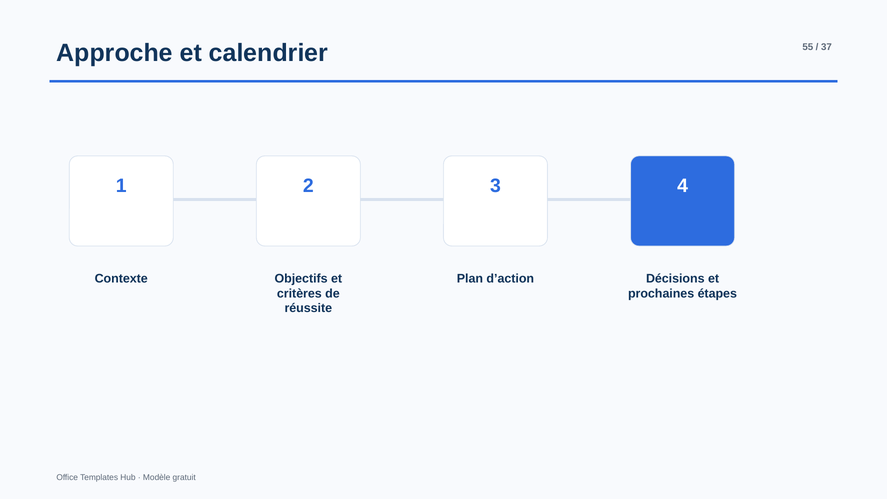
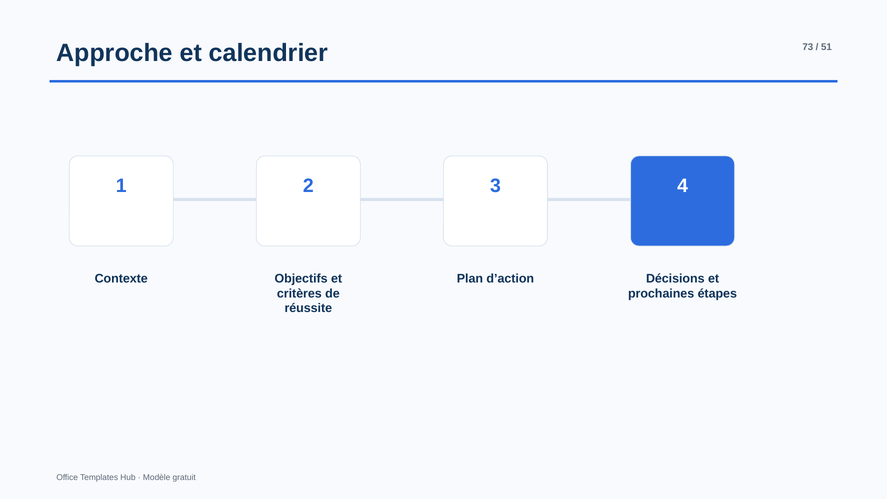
55: 55 -> 73
37: 37 -> 51
